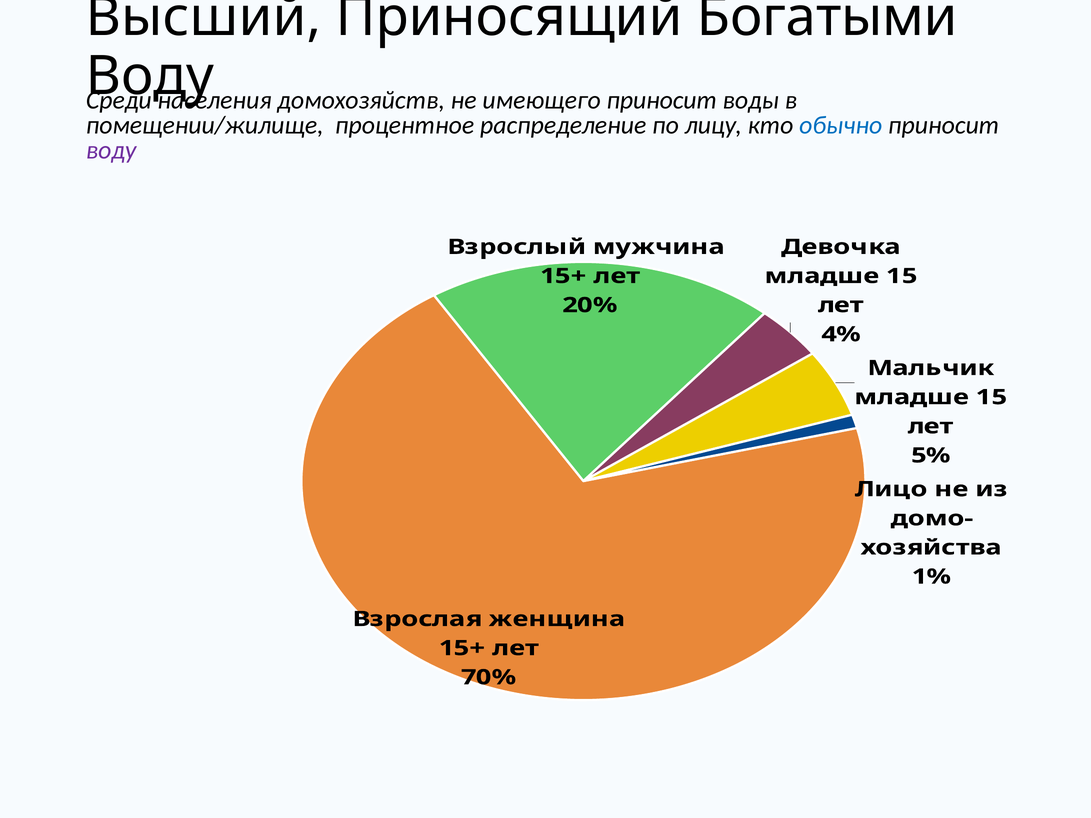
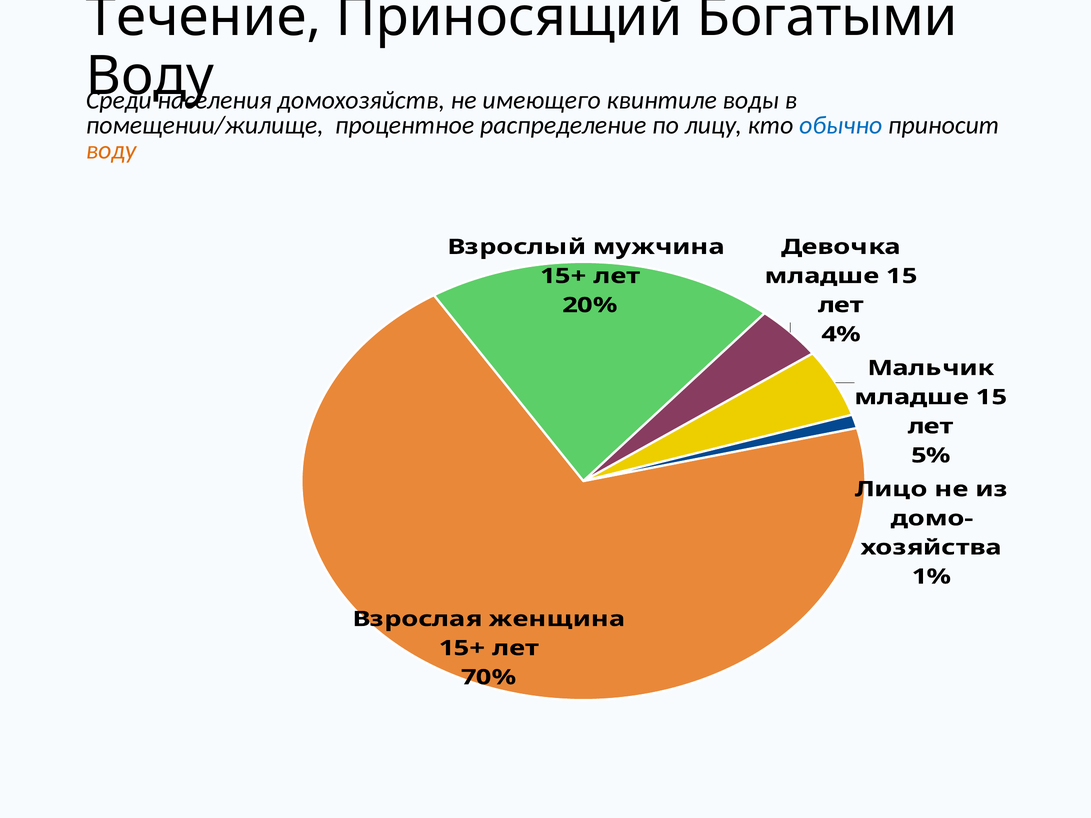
Высший: Высший -> Течение
имеющего приносит: приносит -> квинтиле
воду at (111, 150) colour: purple -> orange
